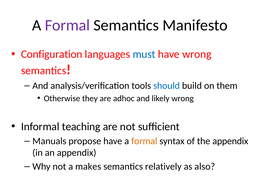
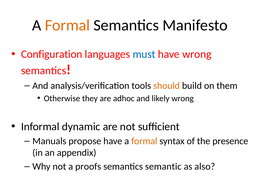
Formal at (67, 25) colour: purple -> orange
should colour: blue -> orange
teaching: teaching -> dynamic
the appendix: appendix -> presence
makes: makes -> proofs
relatively: relatively -> semantic
